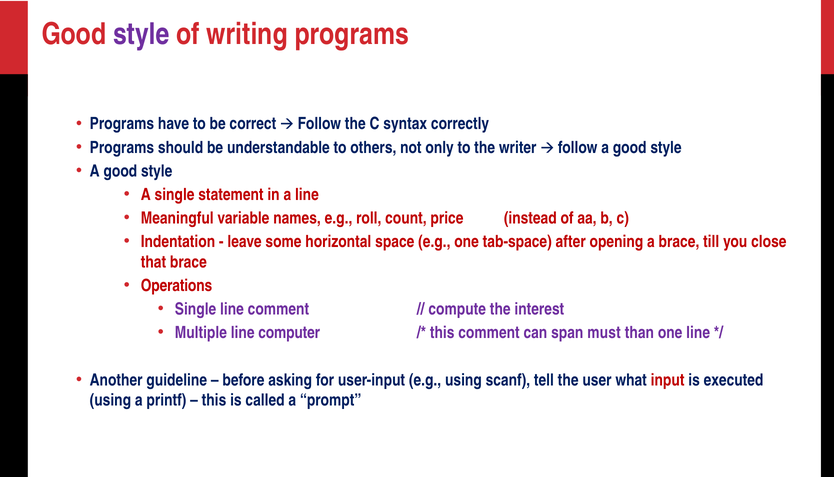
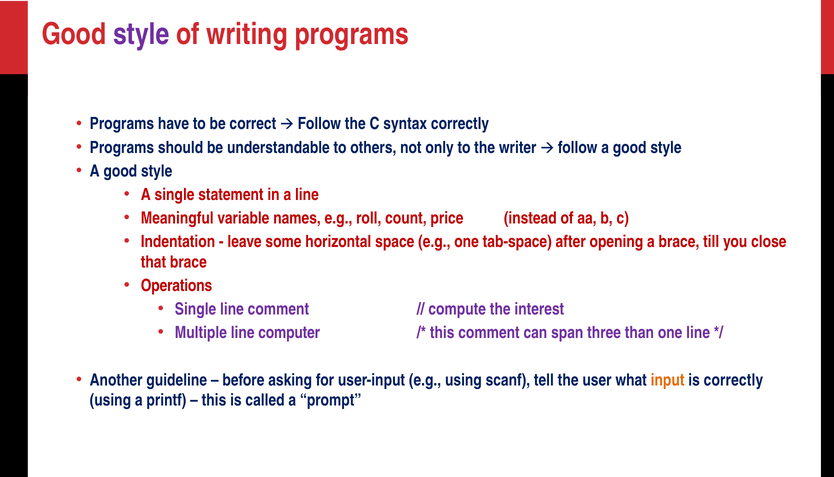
must: must -> three
input colour: red -> orange
is executed: executed -> correctly
